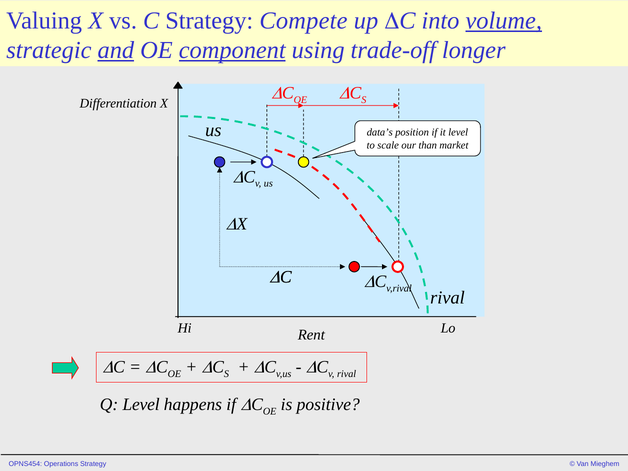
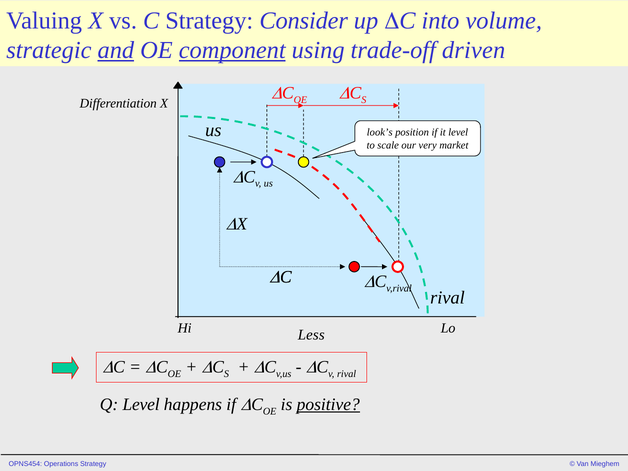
Compete: Compete -> Consider
volume underline: present -> none
longer: longer -> driven
data’s: data’s -> look’s
than: than -> very
Rent: Rent -> Less
positive underline: none -> present
